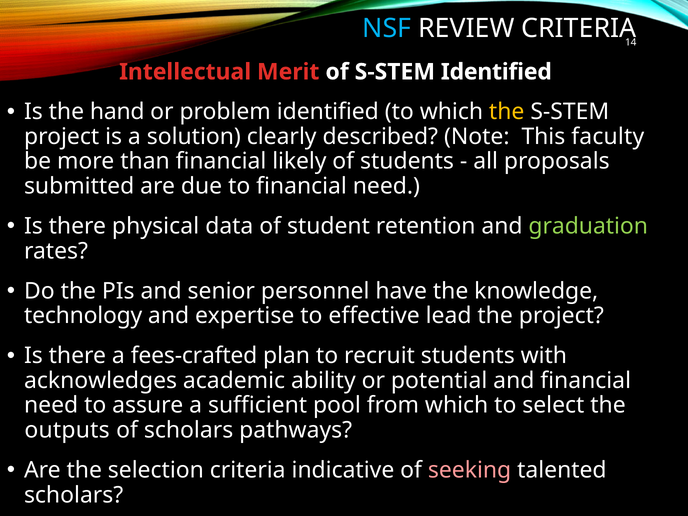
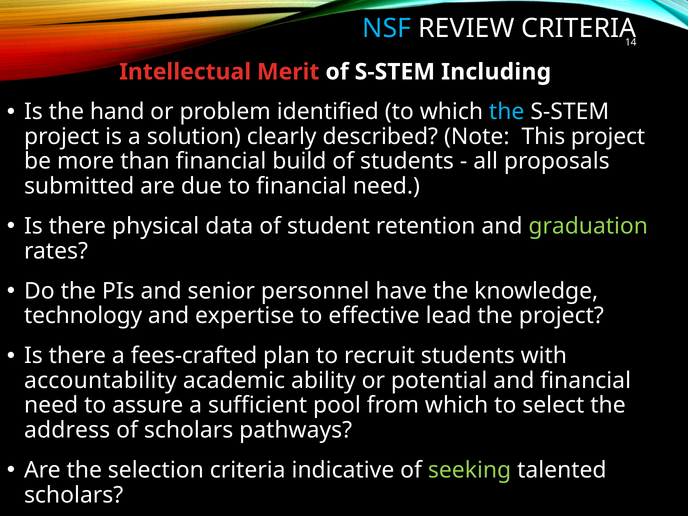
S-STEM Identified: Identified -> Including
the at (507, 112) colour: yellow -> light blue
This faculty: faculty -> project
likely: likely -> build
acknowledges: acknowledges -> accountability
outputs: outputs -> address
seeking colour: pink -> light green
